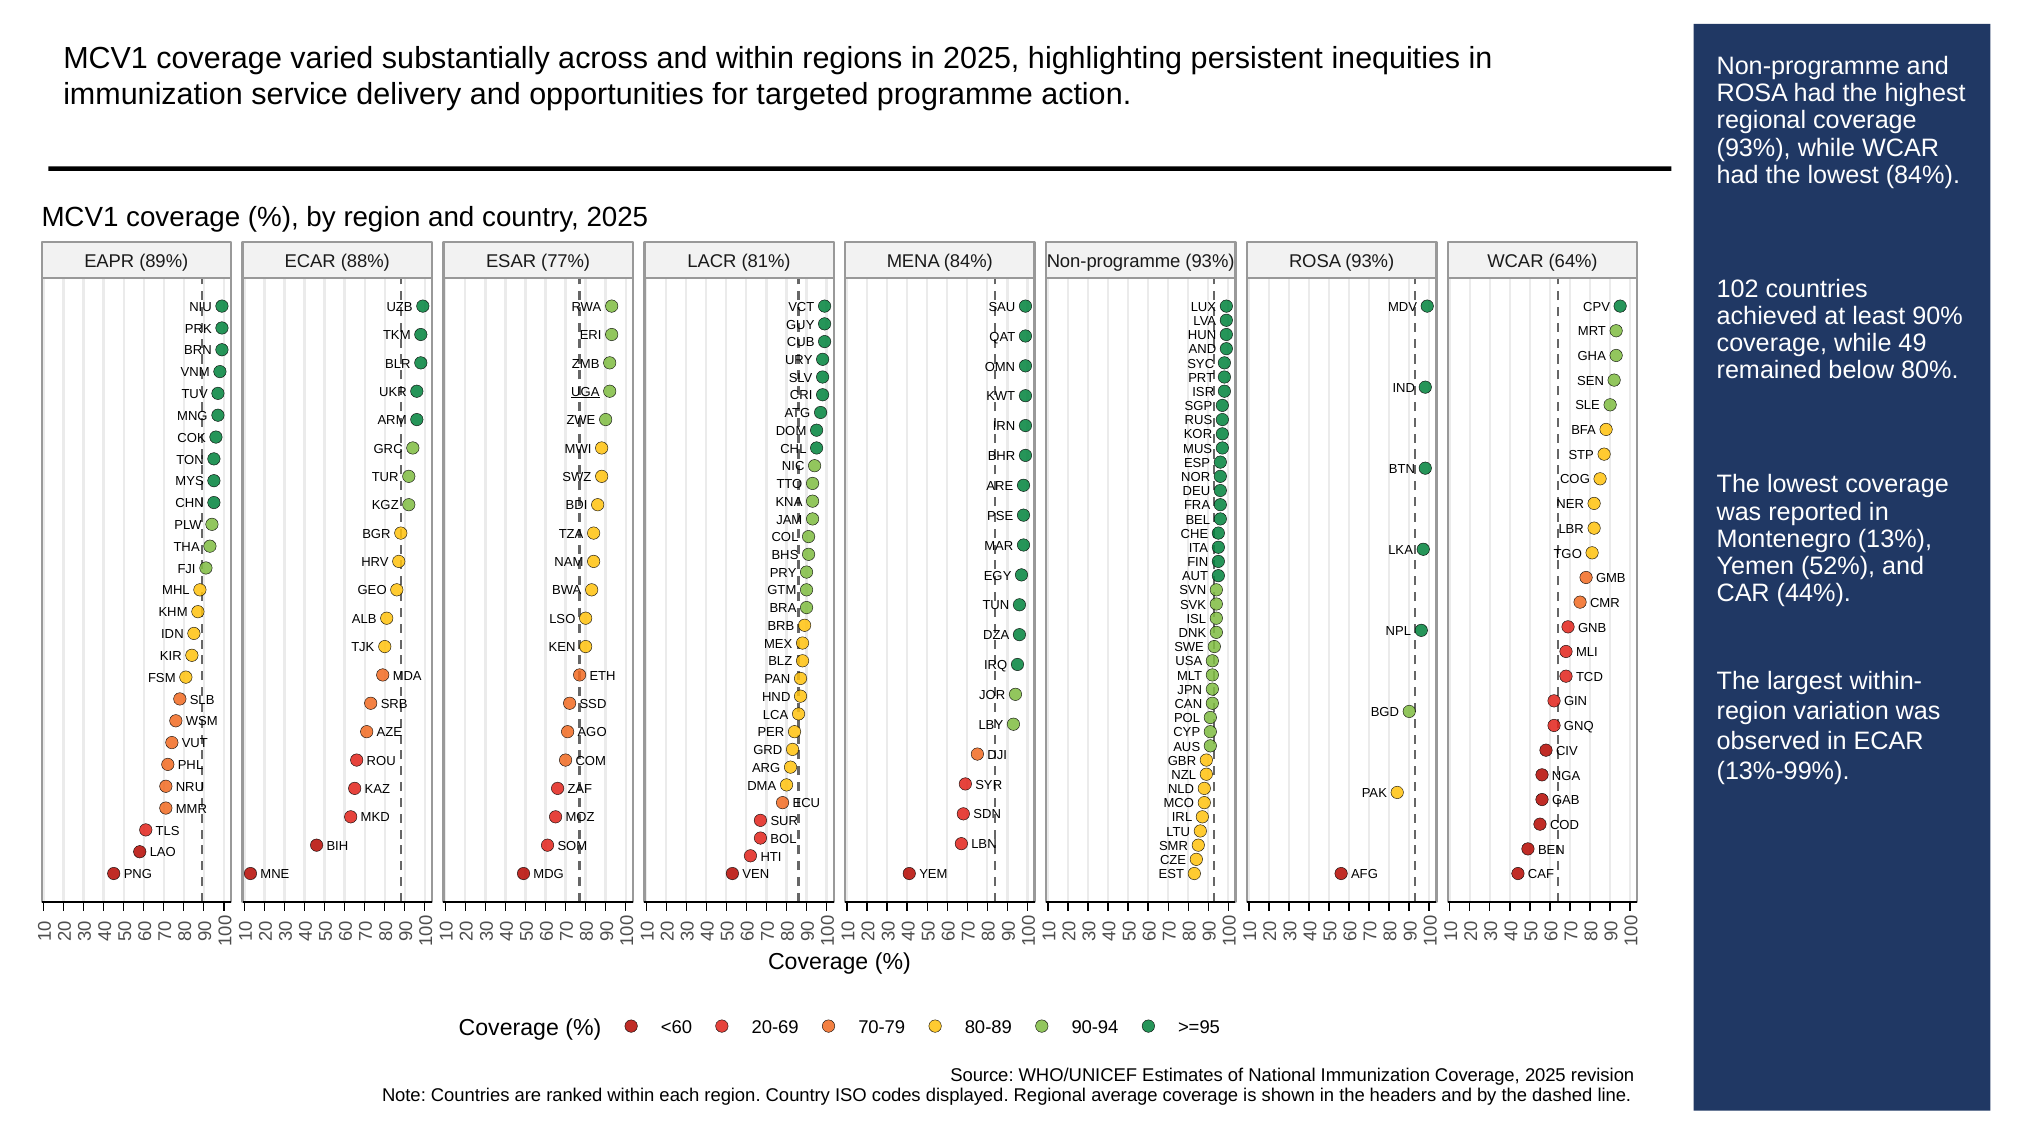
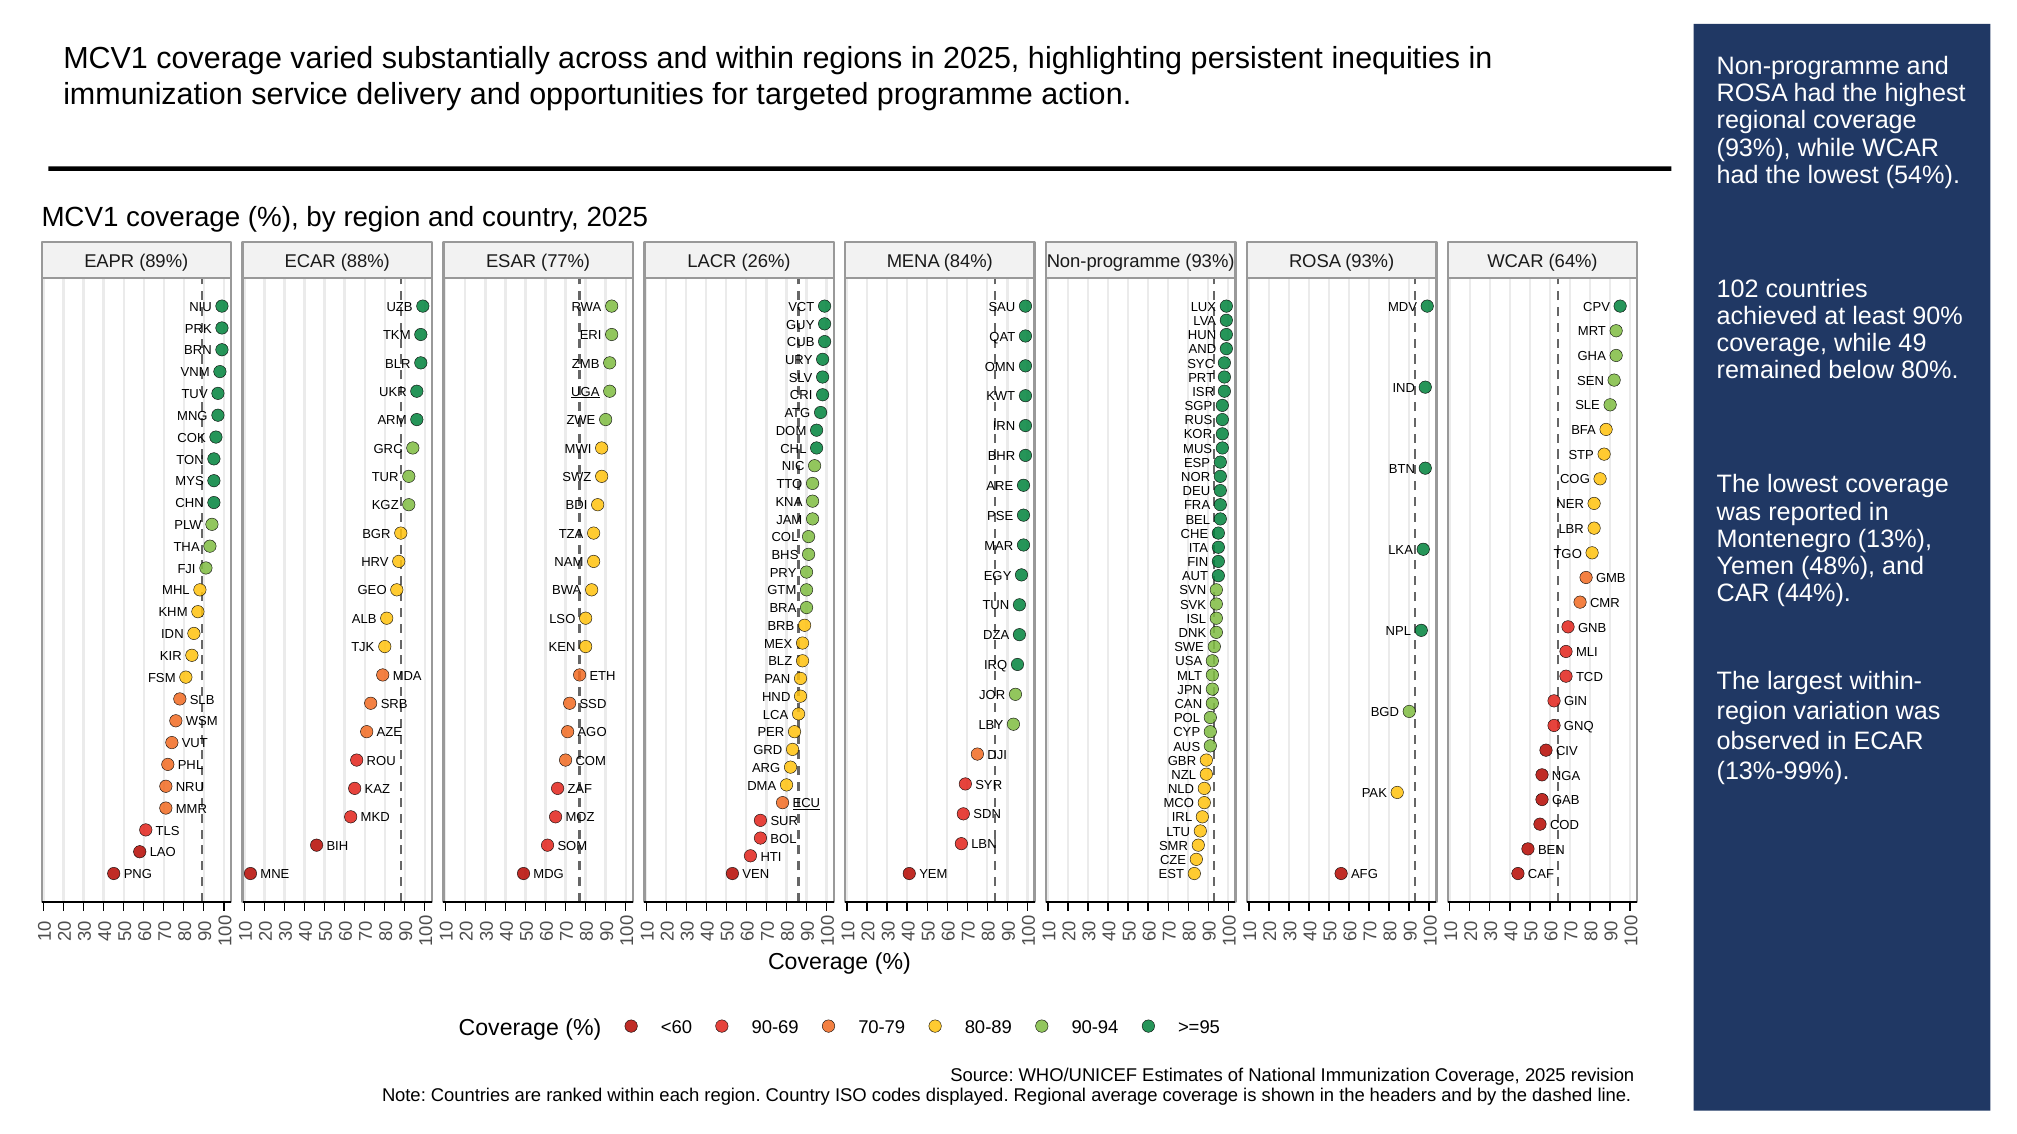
lowest 84%: 84% -> 54%
81%: 81% -> 26%
52%: 52% -> 48%
ECU underline: none -> present
20-69: 20-69 -> 90-69
